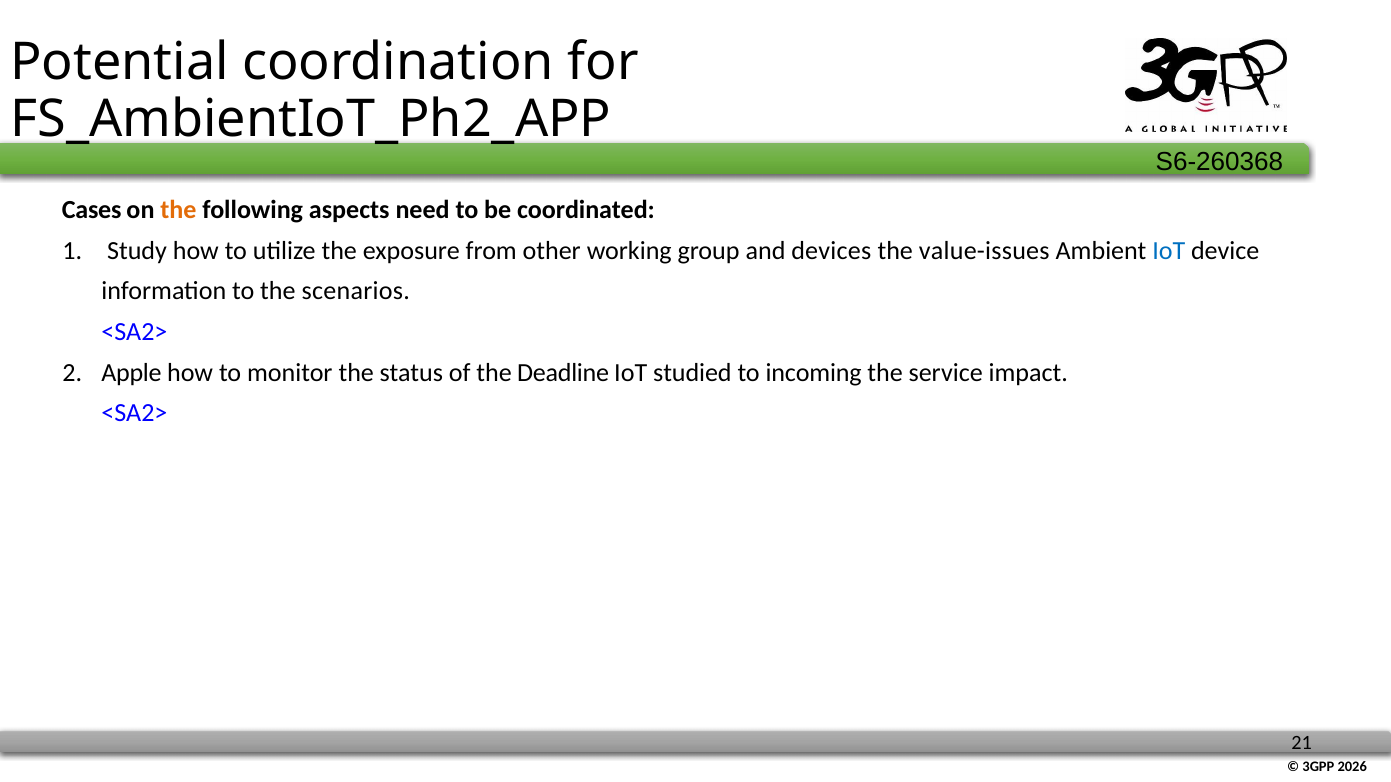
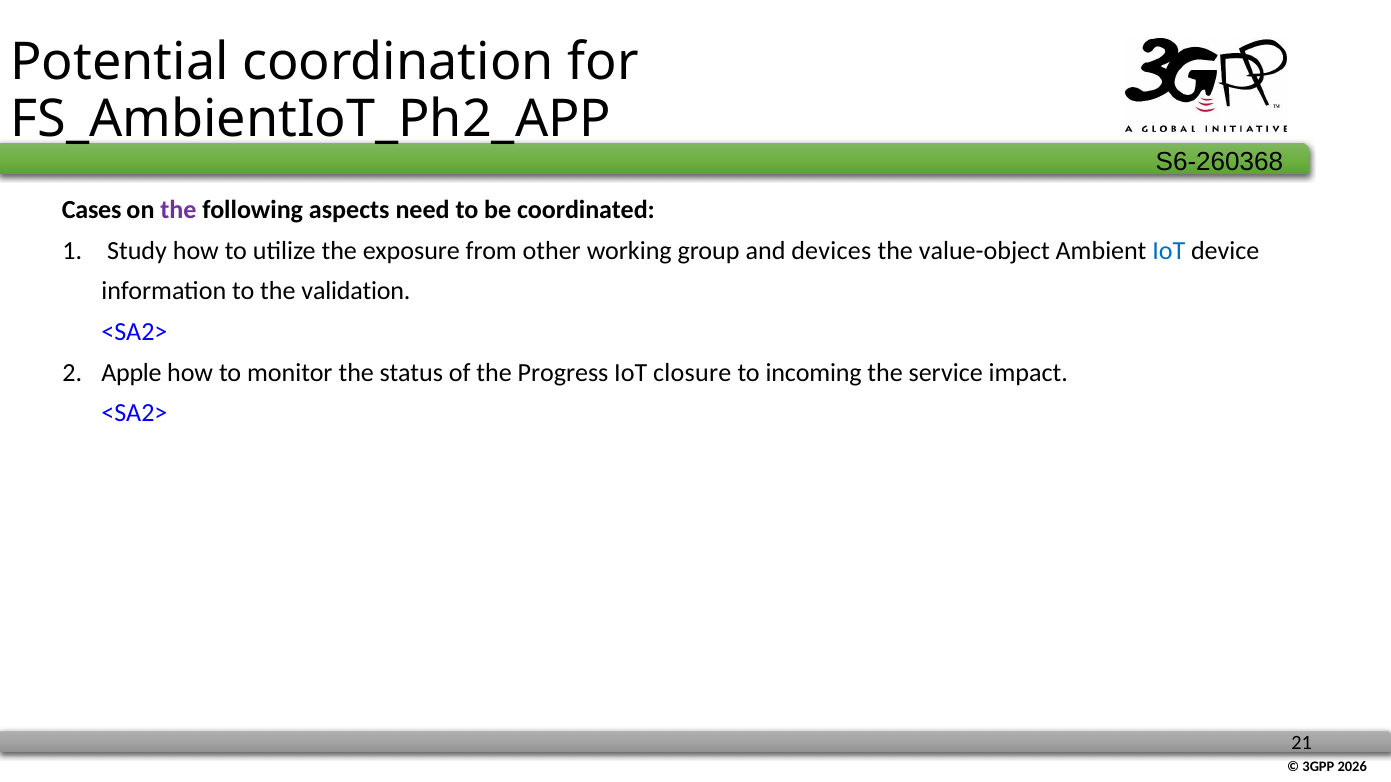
the at (178, 210) colour: orange -> purple
value-issues: value-issues -> value-object
scenarios: scenarios -> validation
Deadline: Deadline -> Progress
studied: studied -> closure
